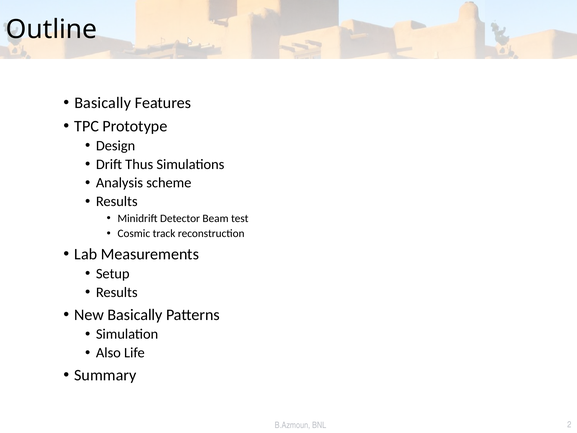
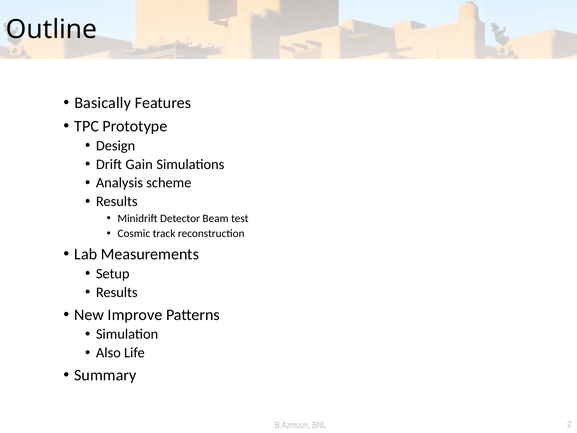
Thus: Thus -> Gain
New Basically: Basically -> Improve
